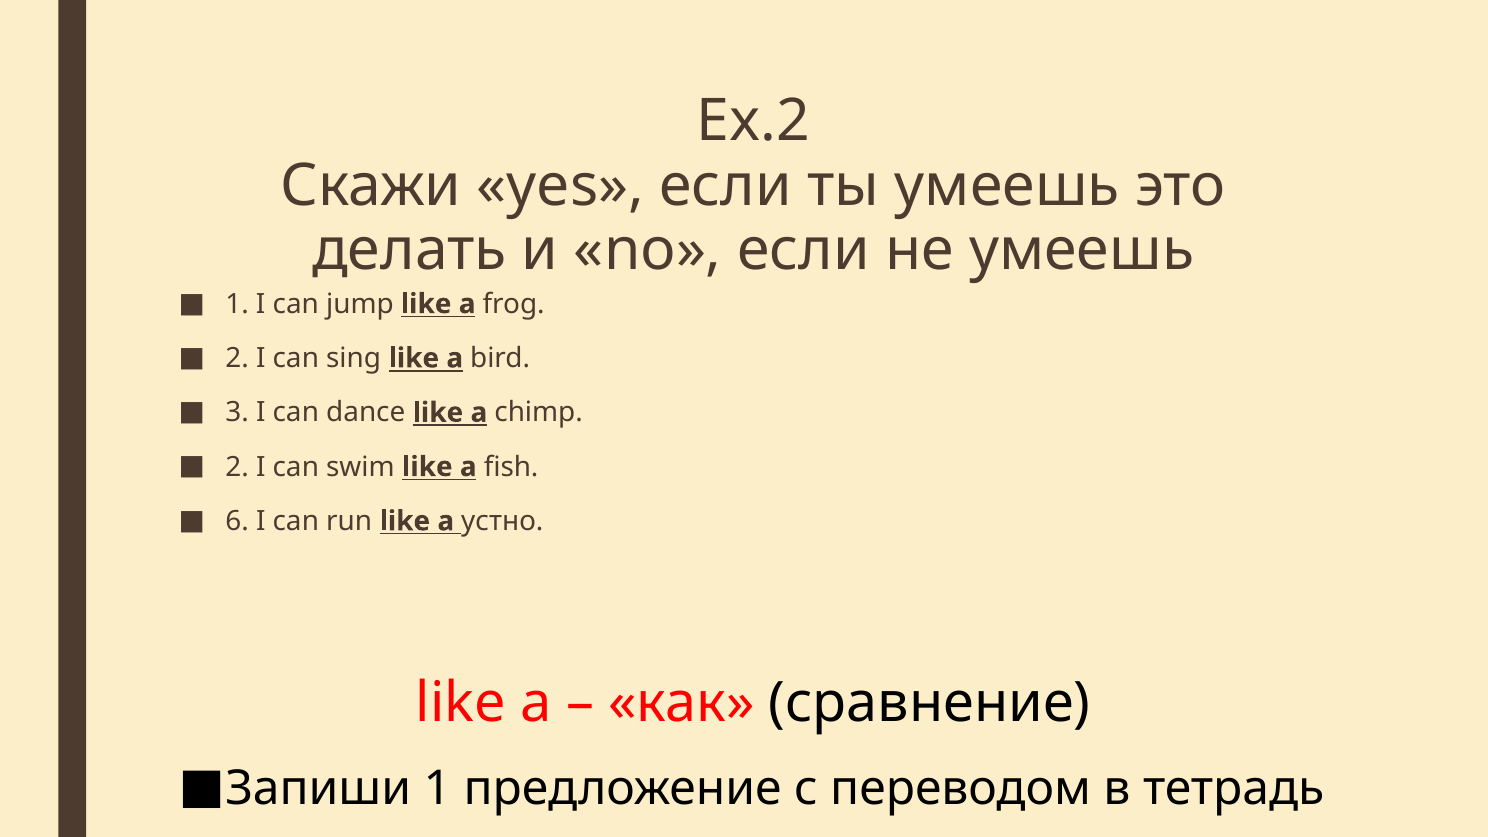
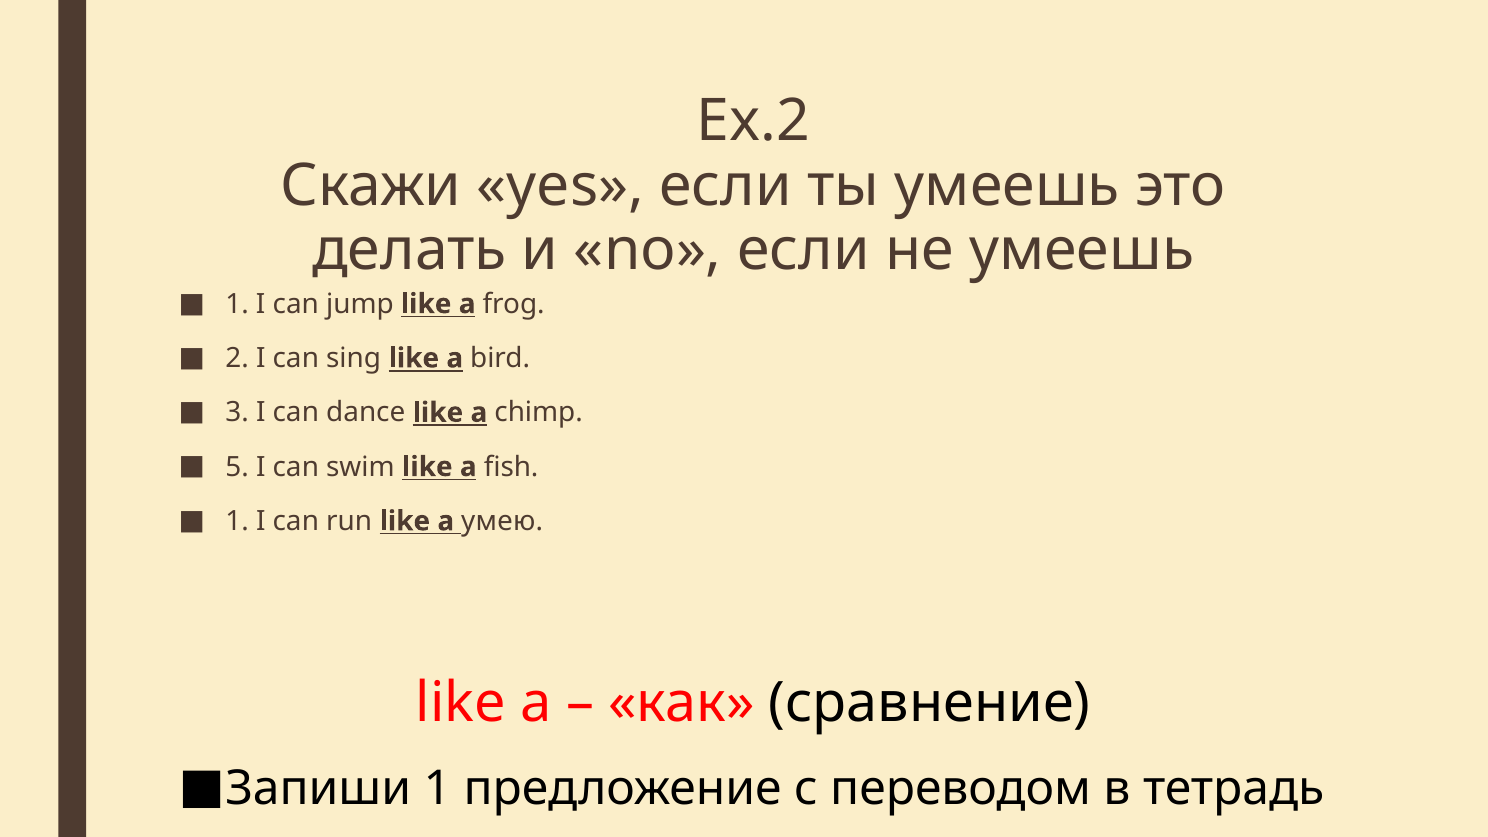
2 at (237, 467): 2 -> 5
6 at (237, 521): 6 -> 1
устно: устно -> умею
